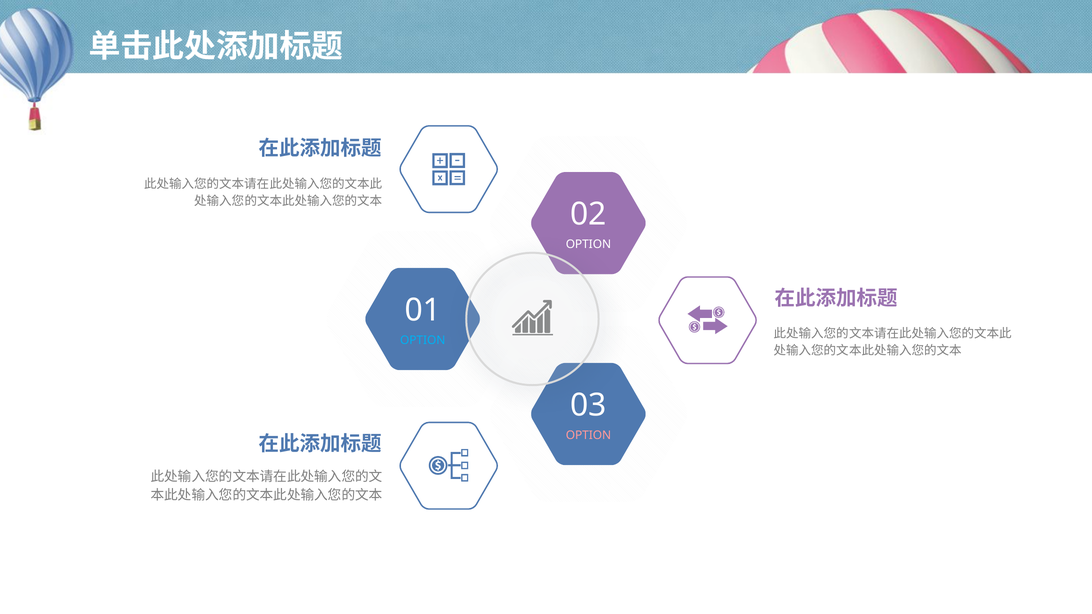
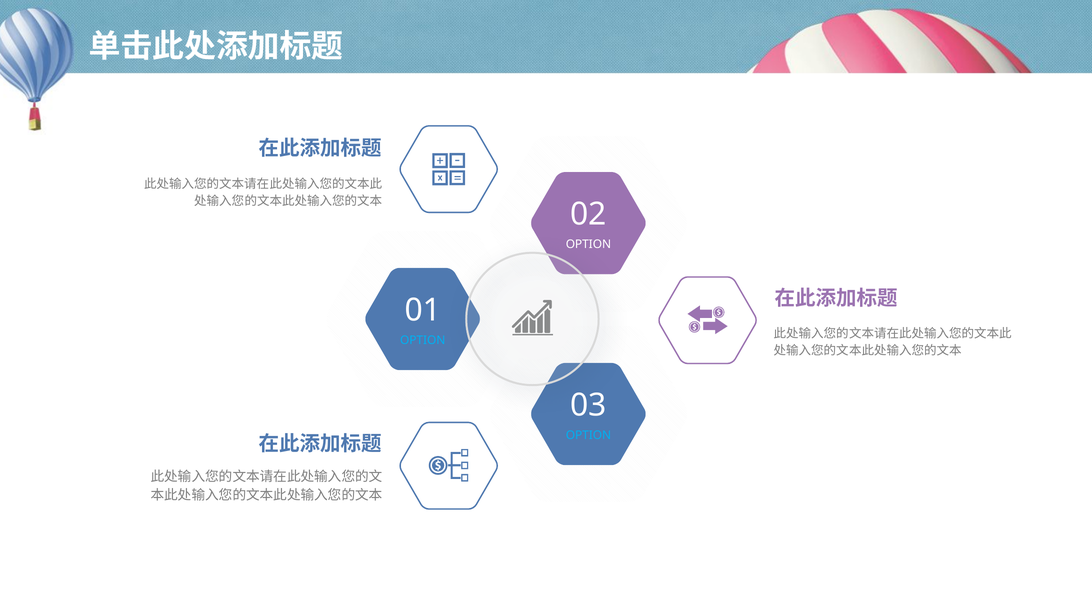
OPTION at (588, 436) colour: pink -> light blue
